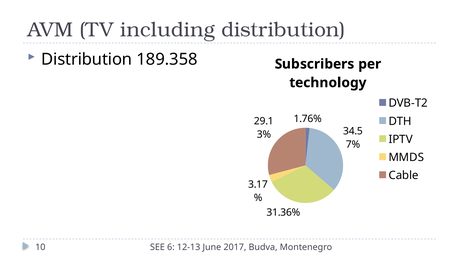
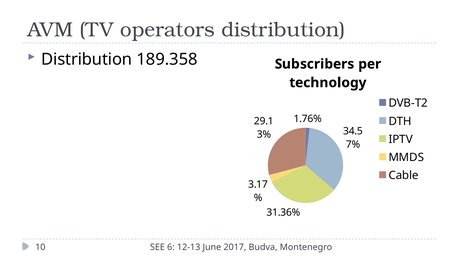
including: including -> operators
